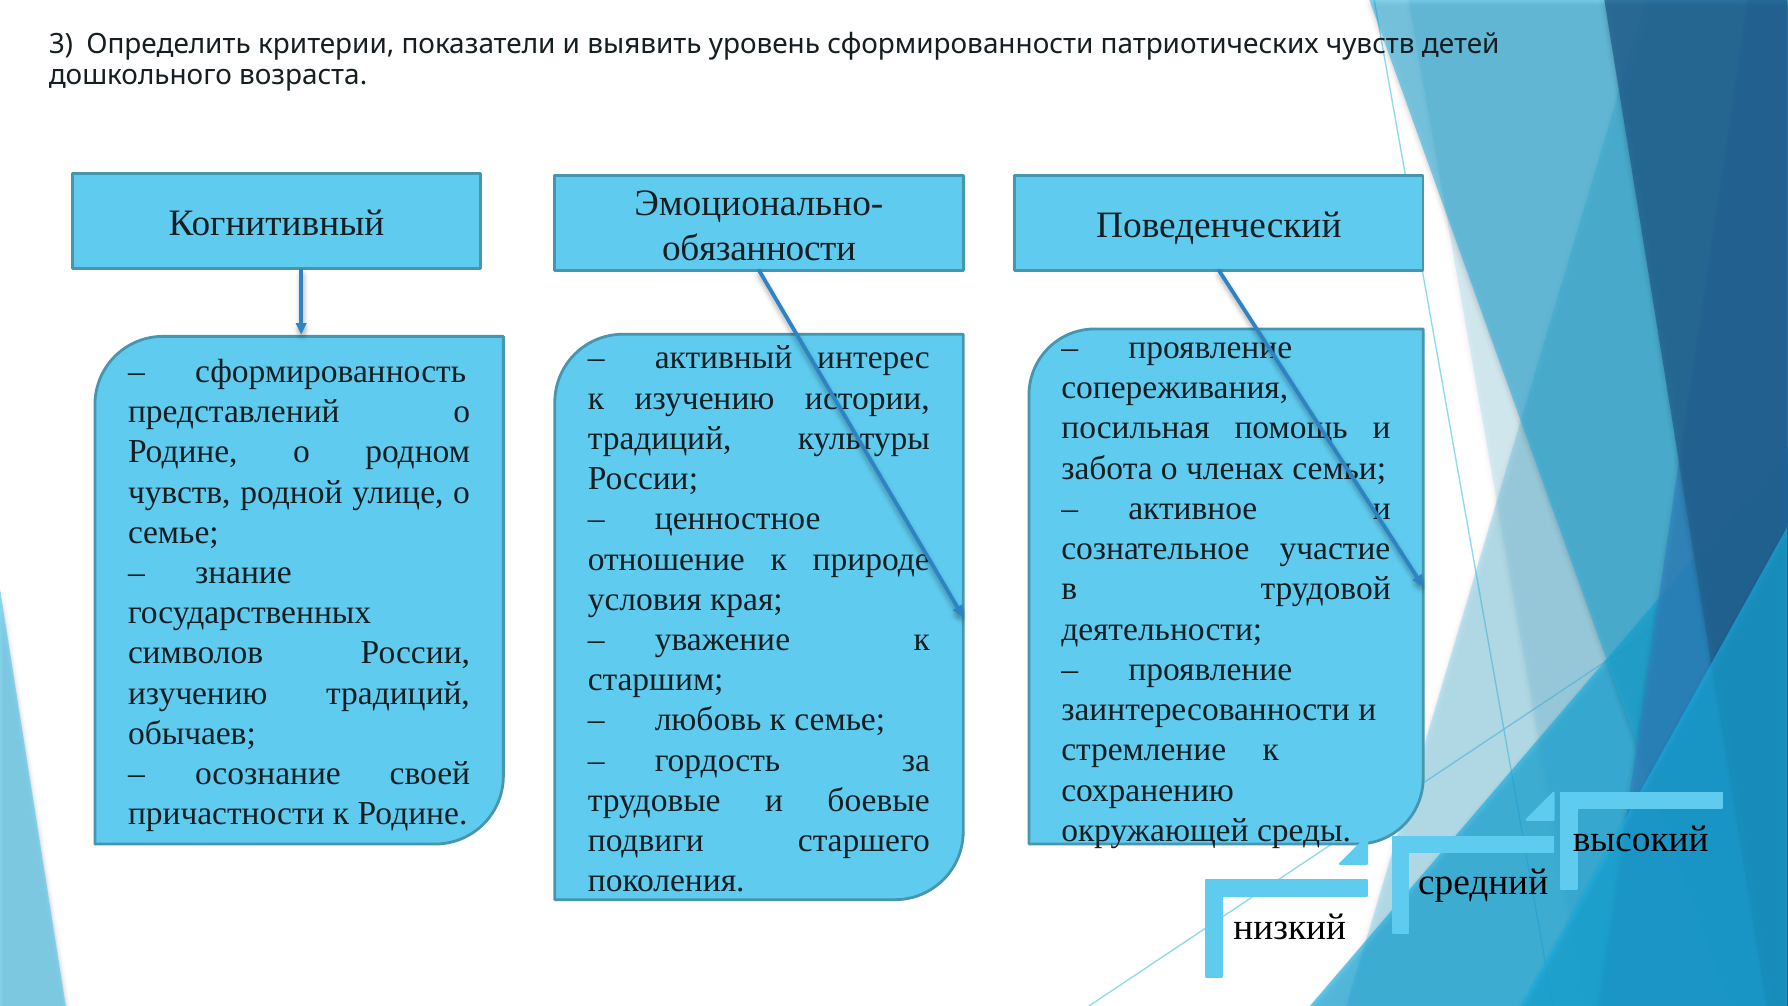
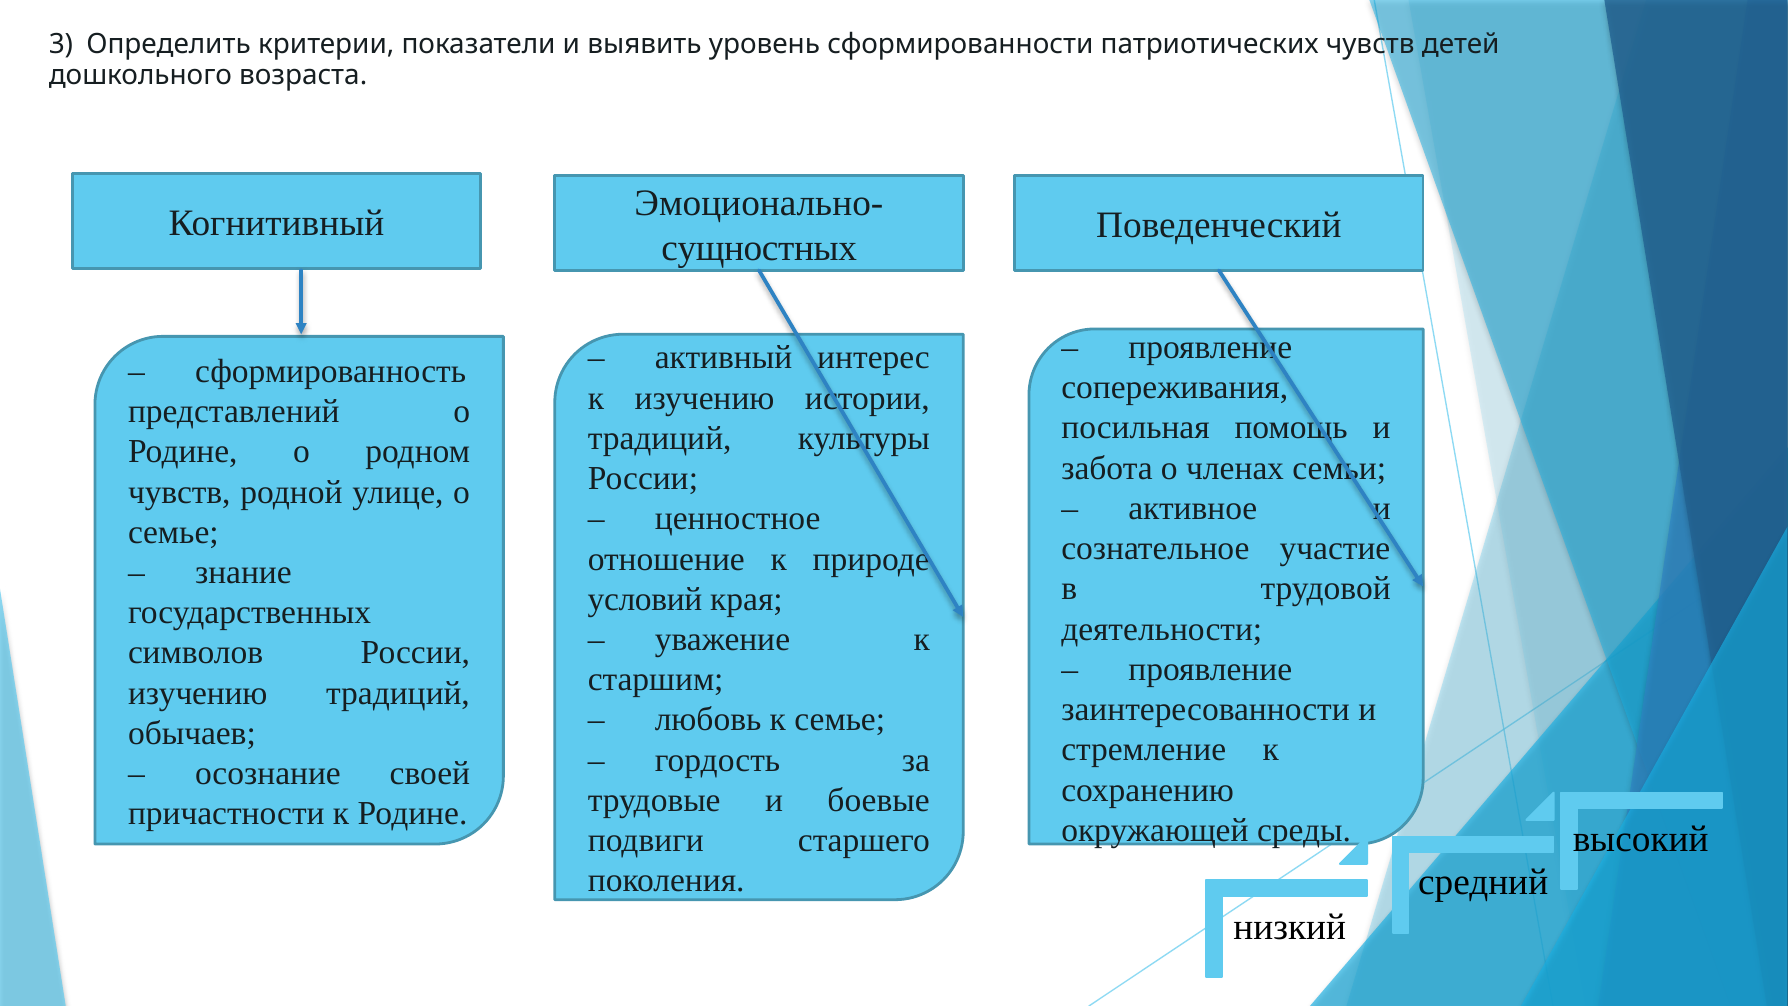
обязанности: обязанности -> сущностных
условия: условия -> условий
